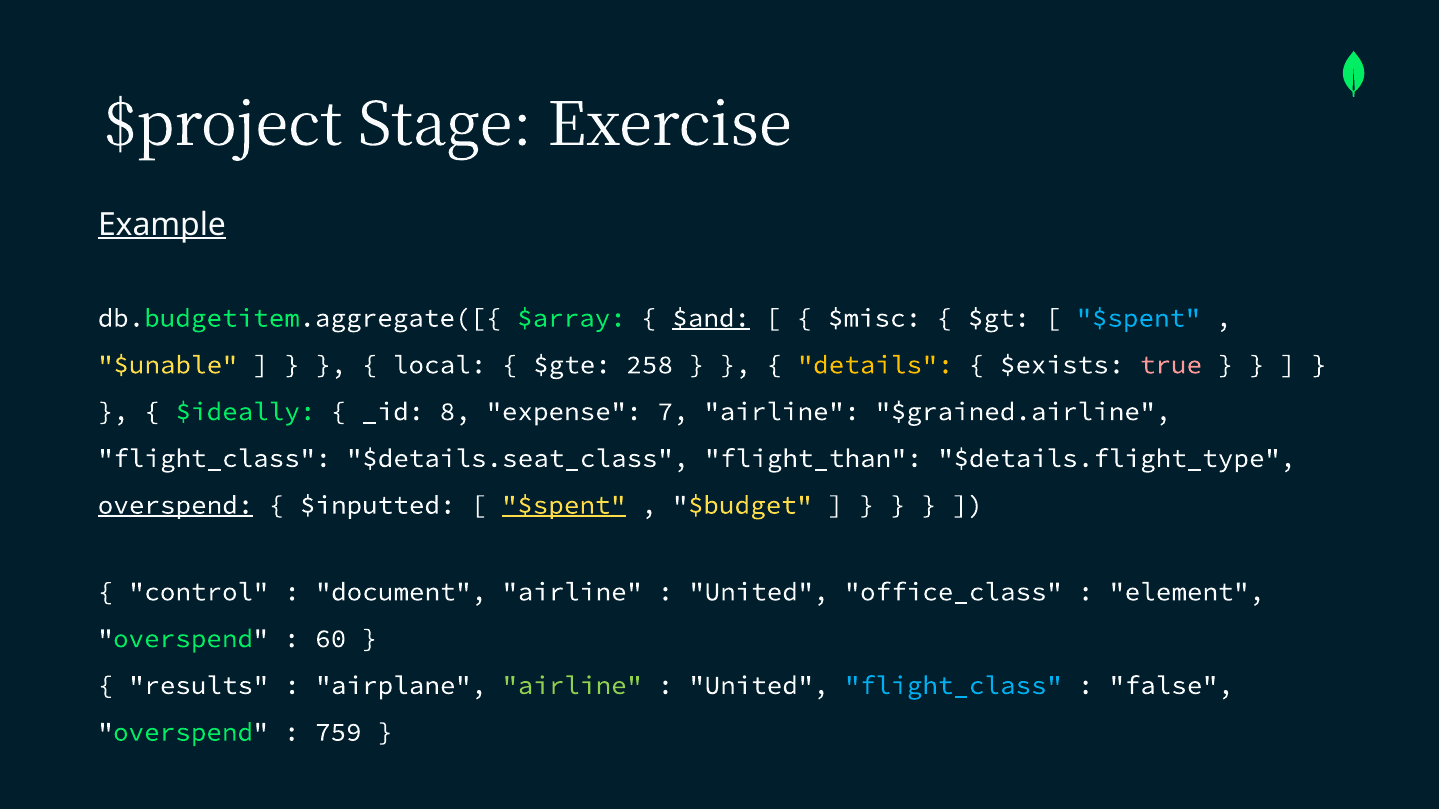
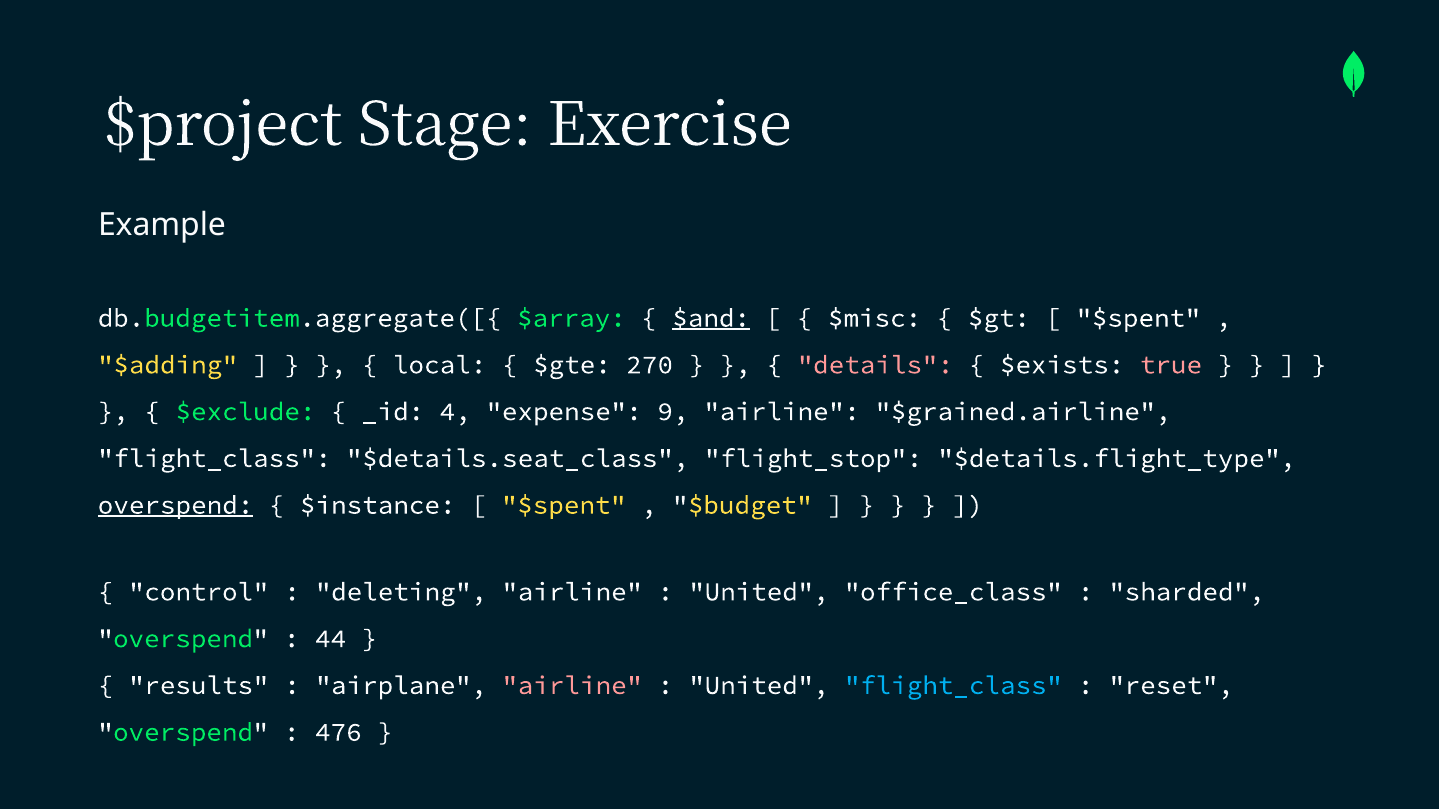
Example underline: present -> none
$spent at (1138, 318) colour: light blue -> white
$unable: $unable -> $adding
258: 258 -> 270
details colour: yellow -> pink
$ideally: $ideally -> $exclude
8: 8 -> 4
7: 7 -> 9
flight_than: flight_than -> flight_stop
$inputted: $inputted -> $instance
$spent at (564, 505) underline: present -> none
document: document -> deleting
element: element -> sharded
60: 60 -> 44
airline at (572, 686) colour: light green -> pink
false: false -> reset
759: 759 -> 476
